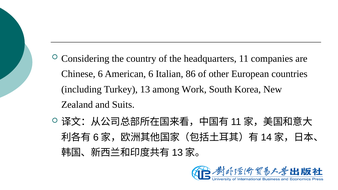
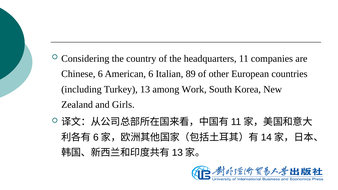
86: 86 -> 89
Suits: Suits -> Girls
